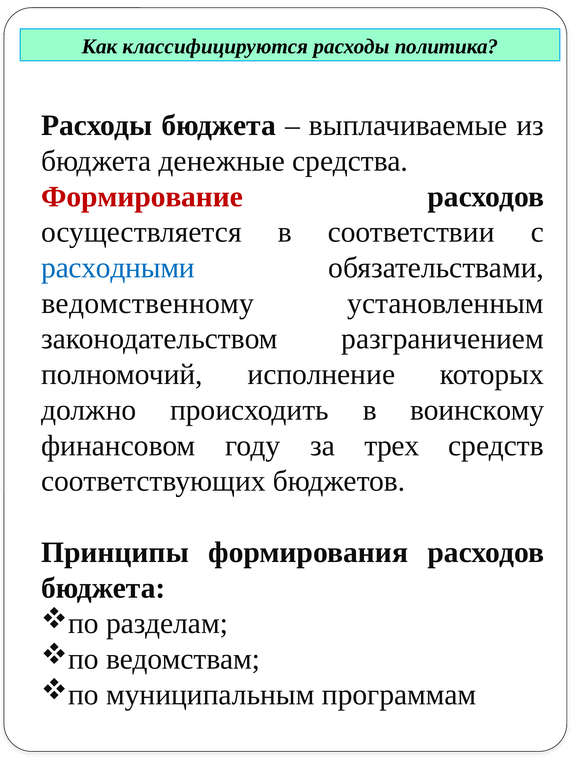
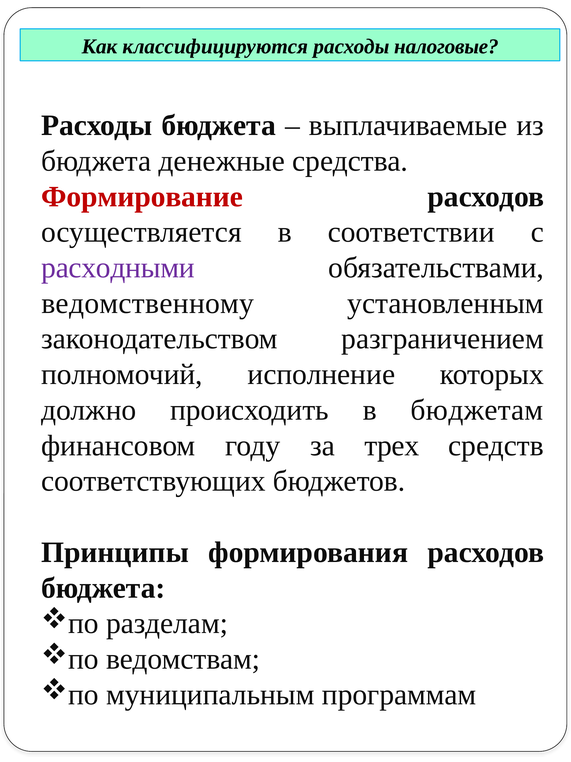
политика: политика -> налоговые
расходными colour: blue -> purple
воинскому: воинскому -> бюджетам
